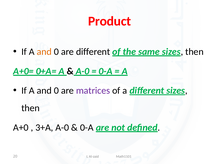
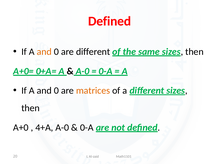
Product at (110, 21): Product -> Defined
matrices colour: purple -> orange
3+A: 3+A -> 4+A
